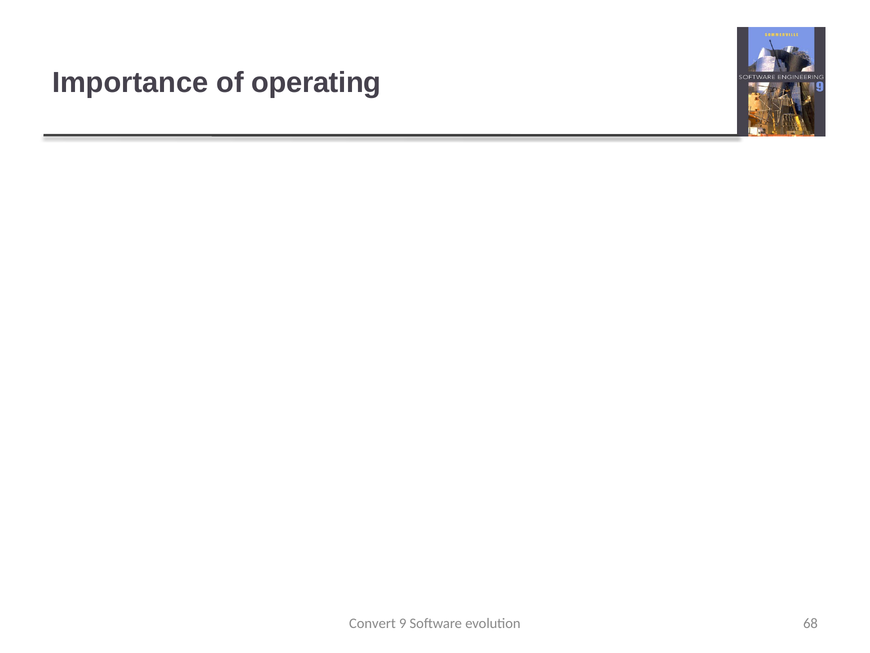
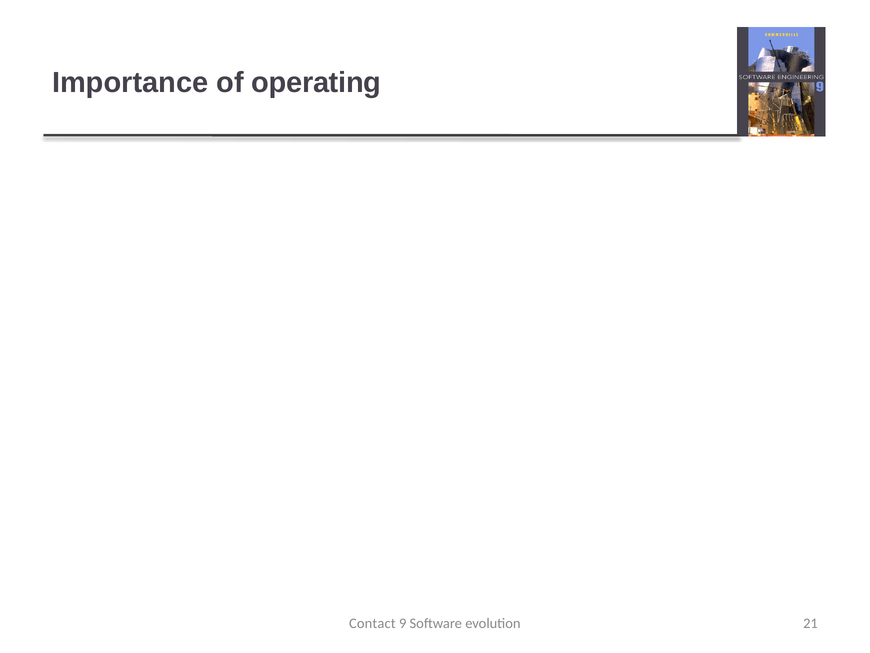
Convert: Convert -> Contact
68: 68 -> 21
